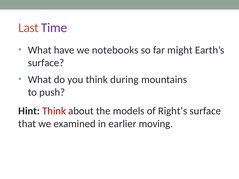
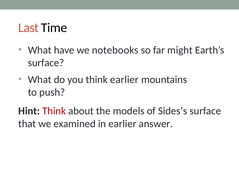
Time colour: purple -> black
think during: during -> earlier
Right’s: Right’s -> Sides’s
moving: moving -> answer
